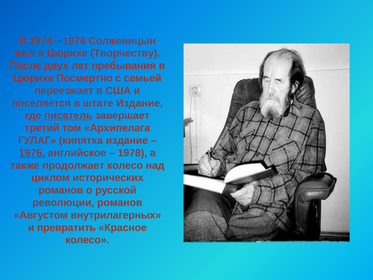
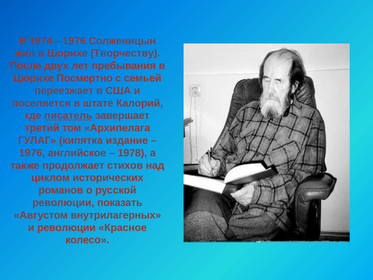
штате Издание: Издание -> Калорий
1976 underline: present -> none
продолжает колесо: колесо -> стихов
революции романов: романов -> показать
и превратить: превратить -> революции
